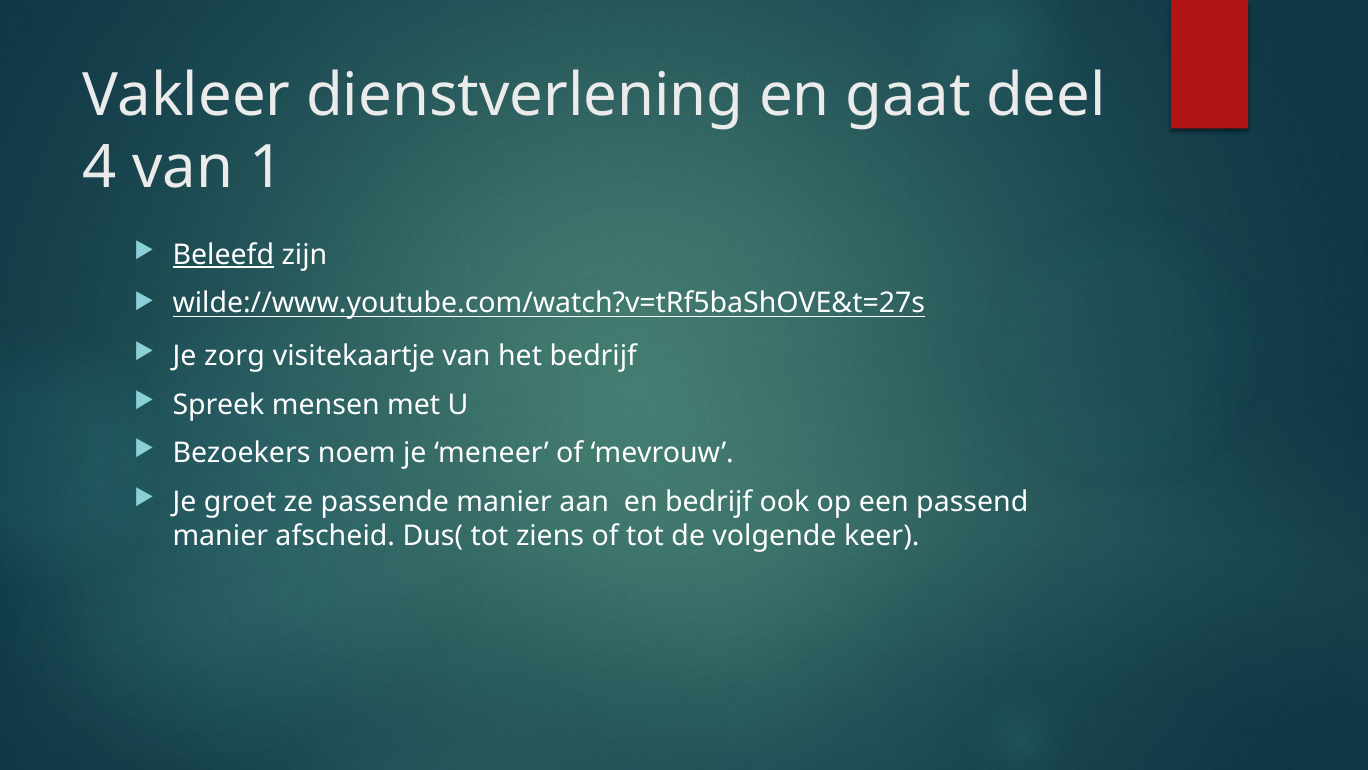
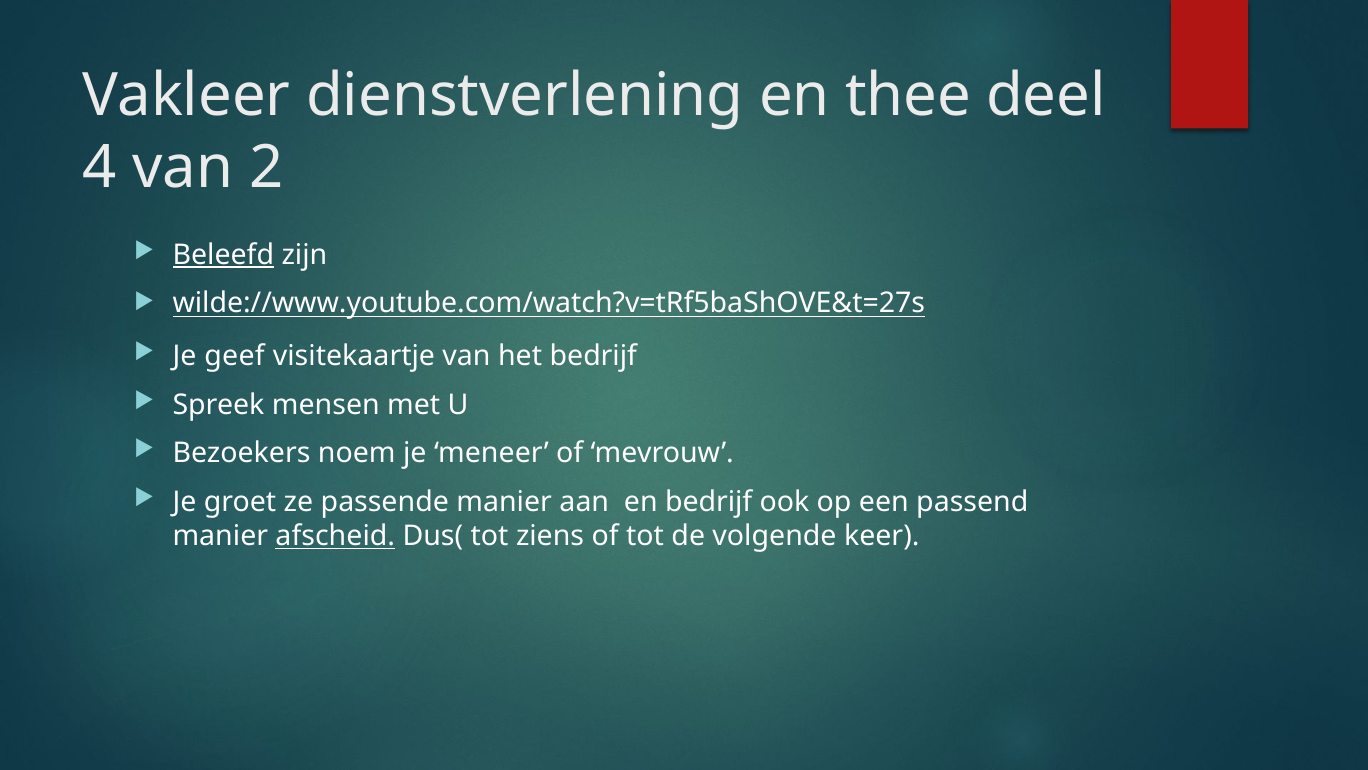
gaat: gaat -> thee
1: 1 -> 2
zorg: zorg -> geef
afscheid underline: none -> present
